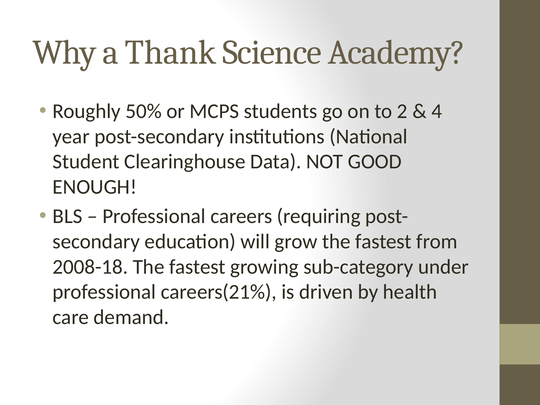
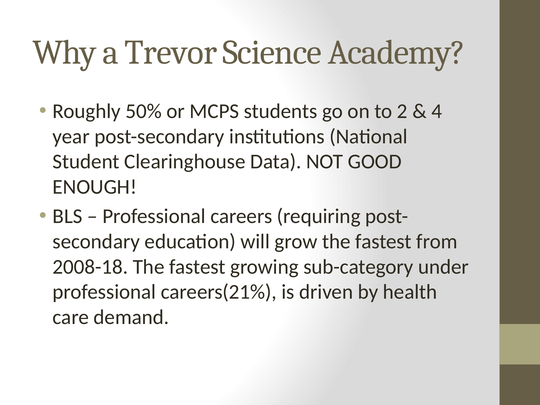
Thank: Thank -> Trevor
